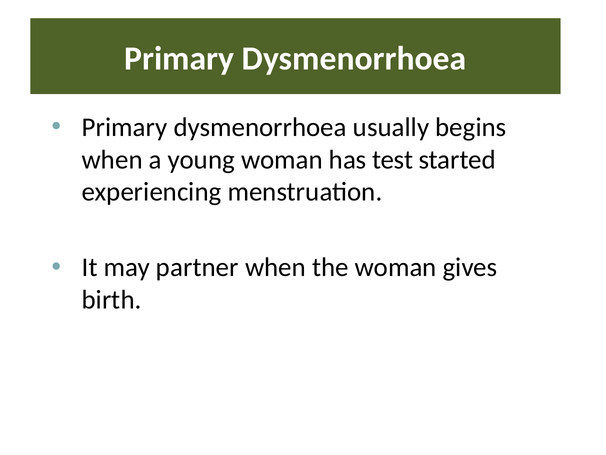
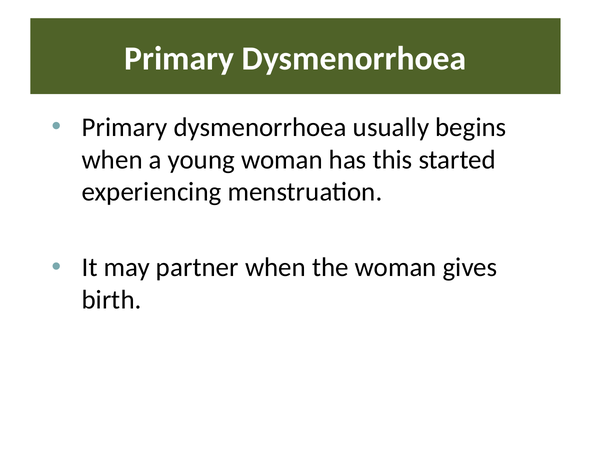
test: test -> this
